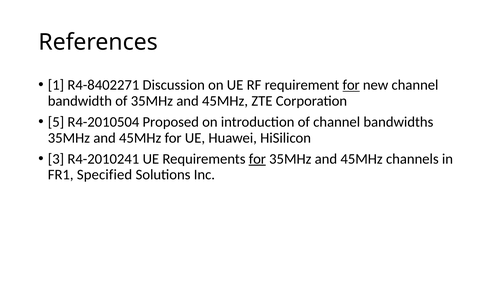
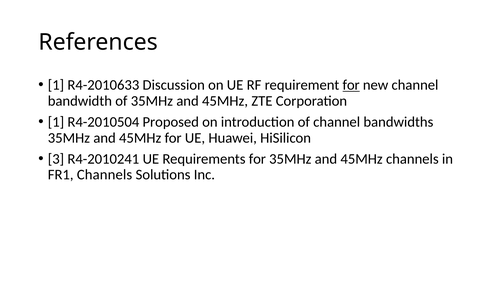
R4-8402271: R4-8402271 -> R4-2010633
5 at (56, 122): 5 -> 1
for at (257, 159) underline: present -> none
FR1 Specified: Specified -> Channels
